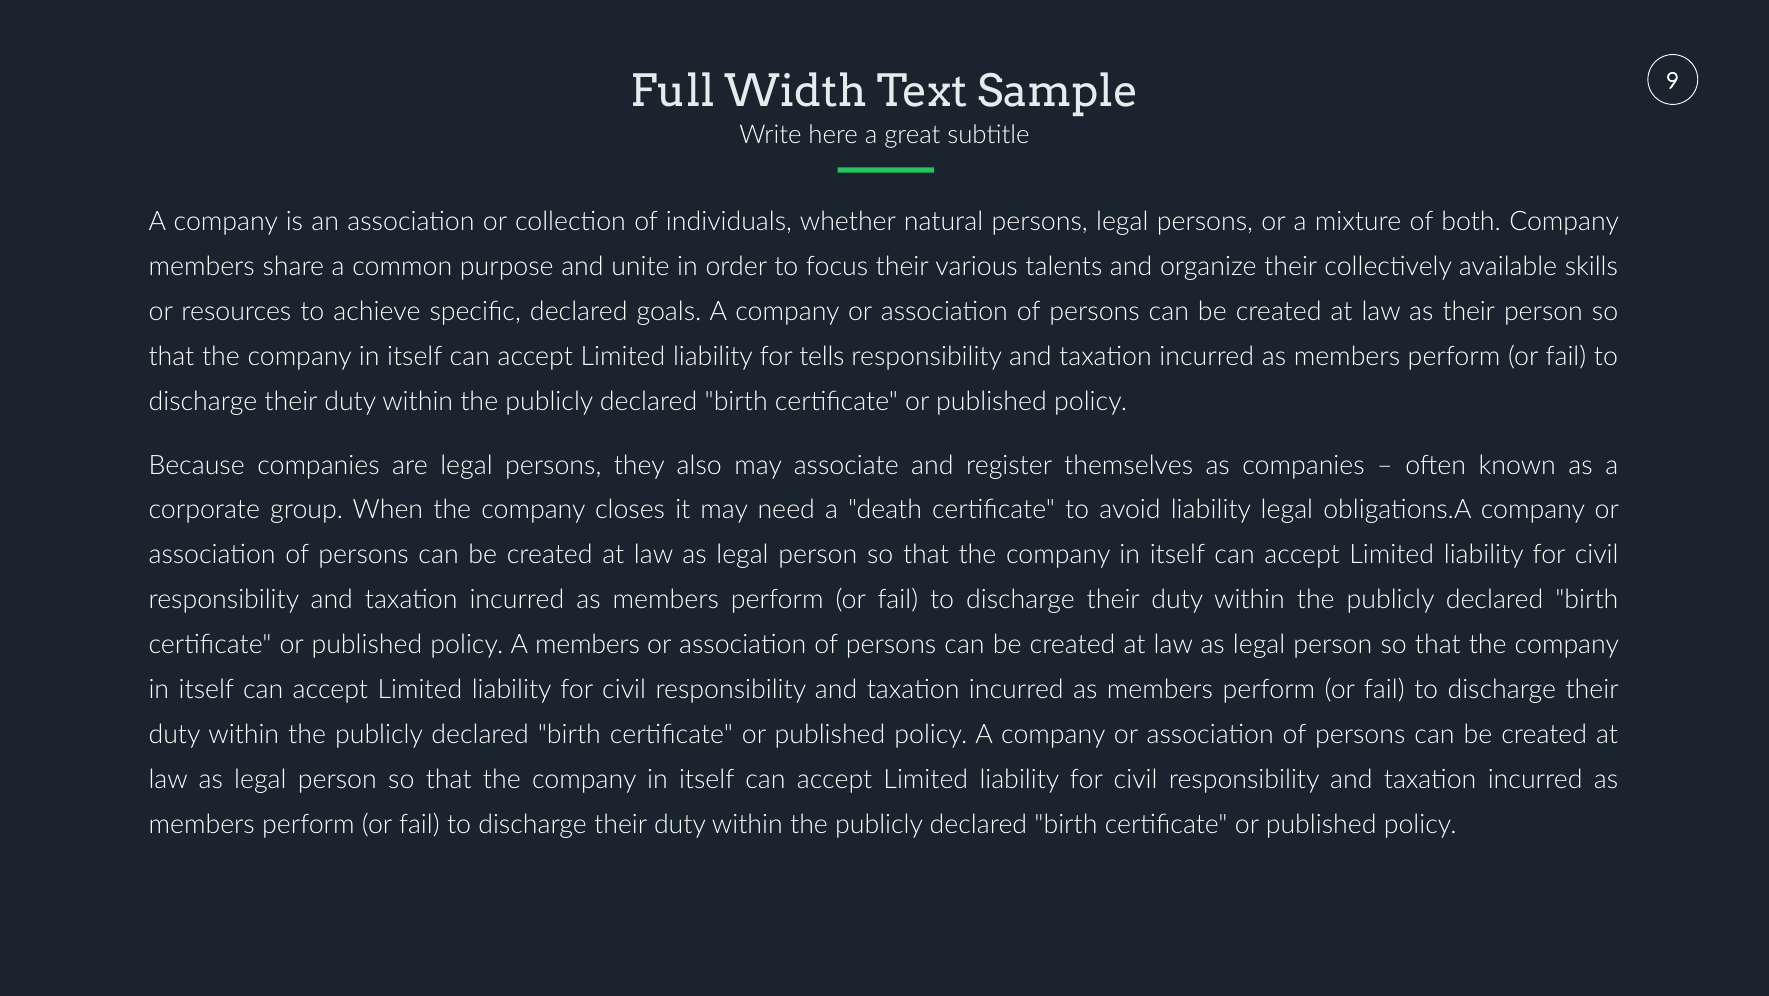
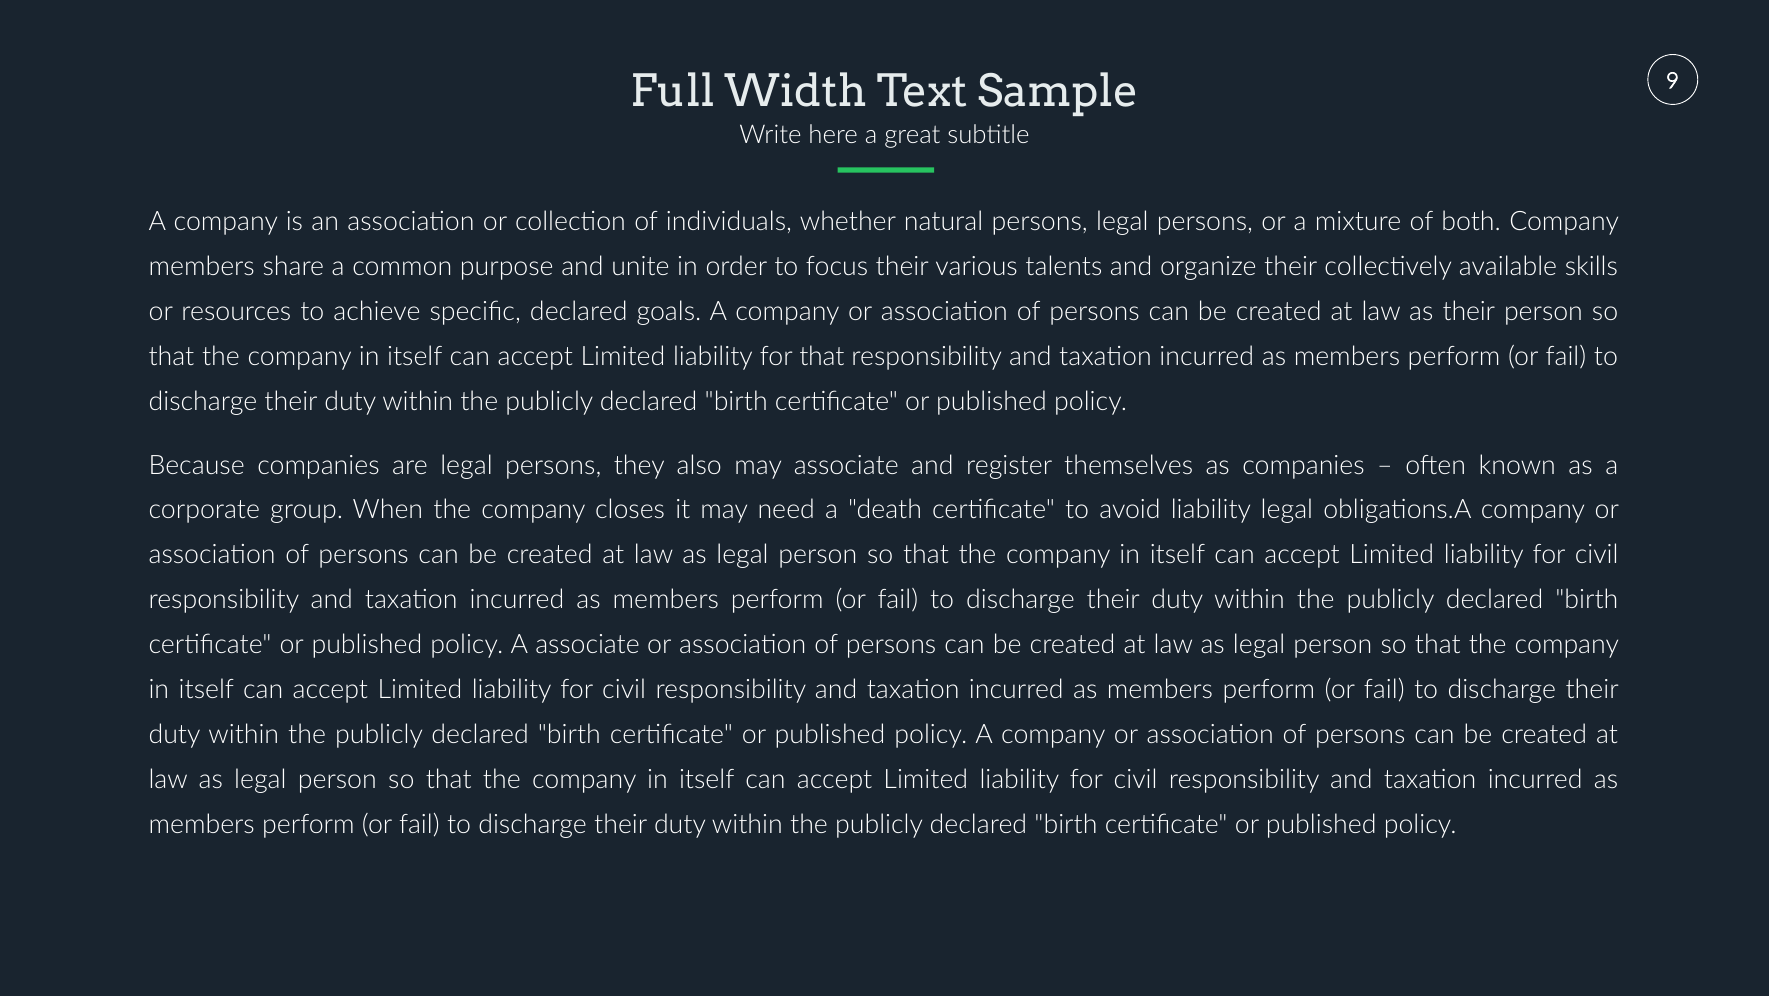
for tells: tells -> that
A members: members -> associate
